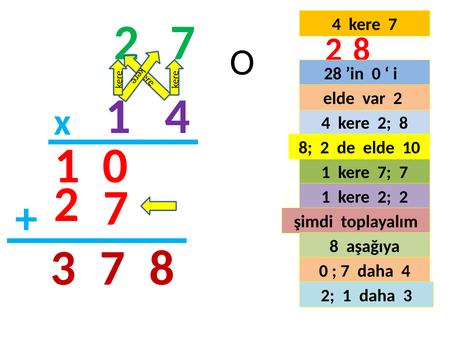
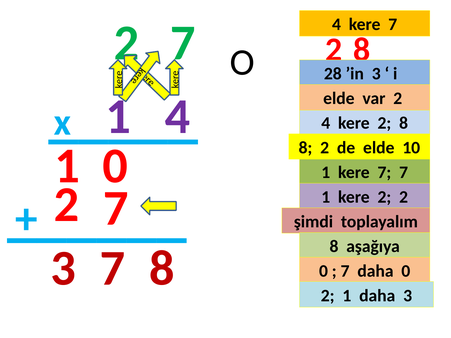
’in 0: 0 -> 3
daha 4: 4 -> 0
